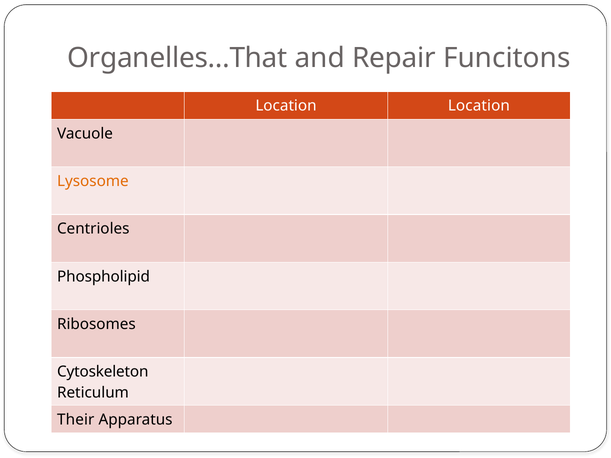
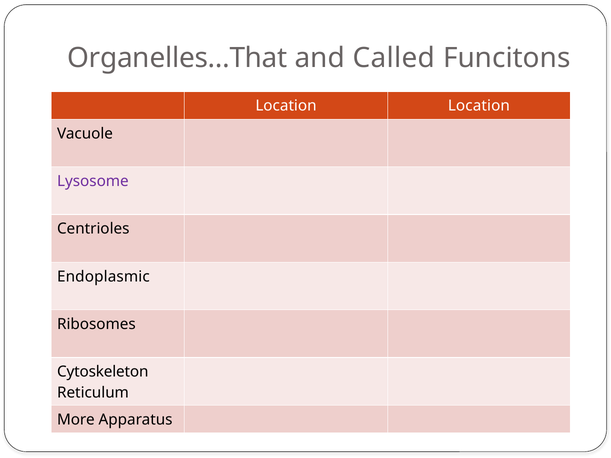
Repair: Repair -> Called
Lysosome colour: orange -> purple
Phospholipid: Phospholipid -> Endoplasmic
Their: Their -> More
